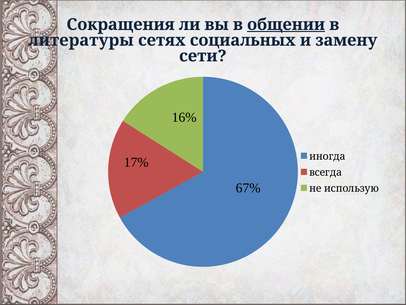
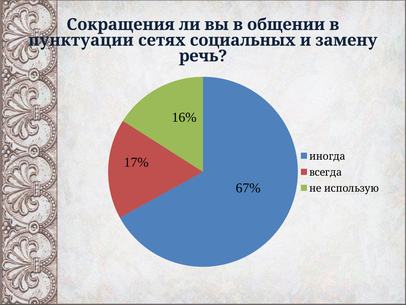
общении underline: present -> none
литературы: литературы -> пунктуации
сети: сети -> речь
